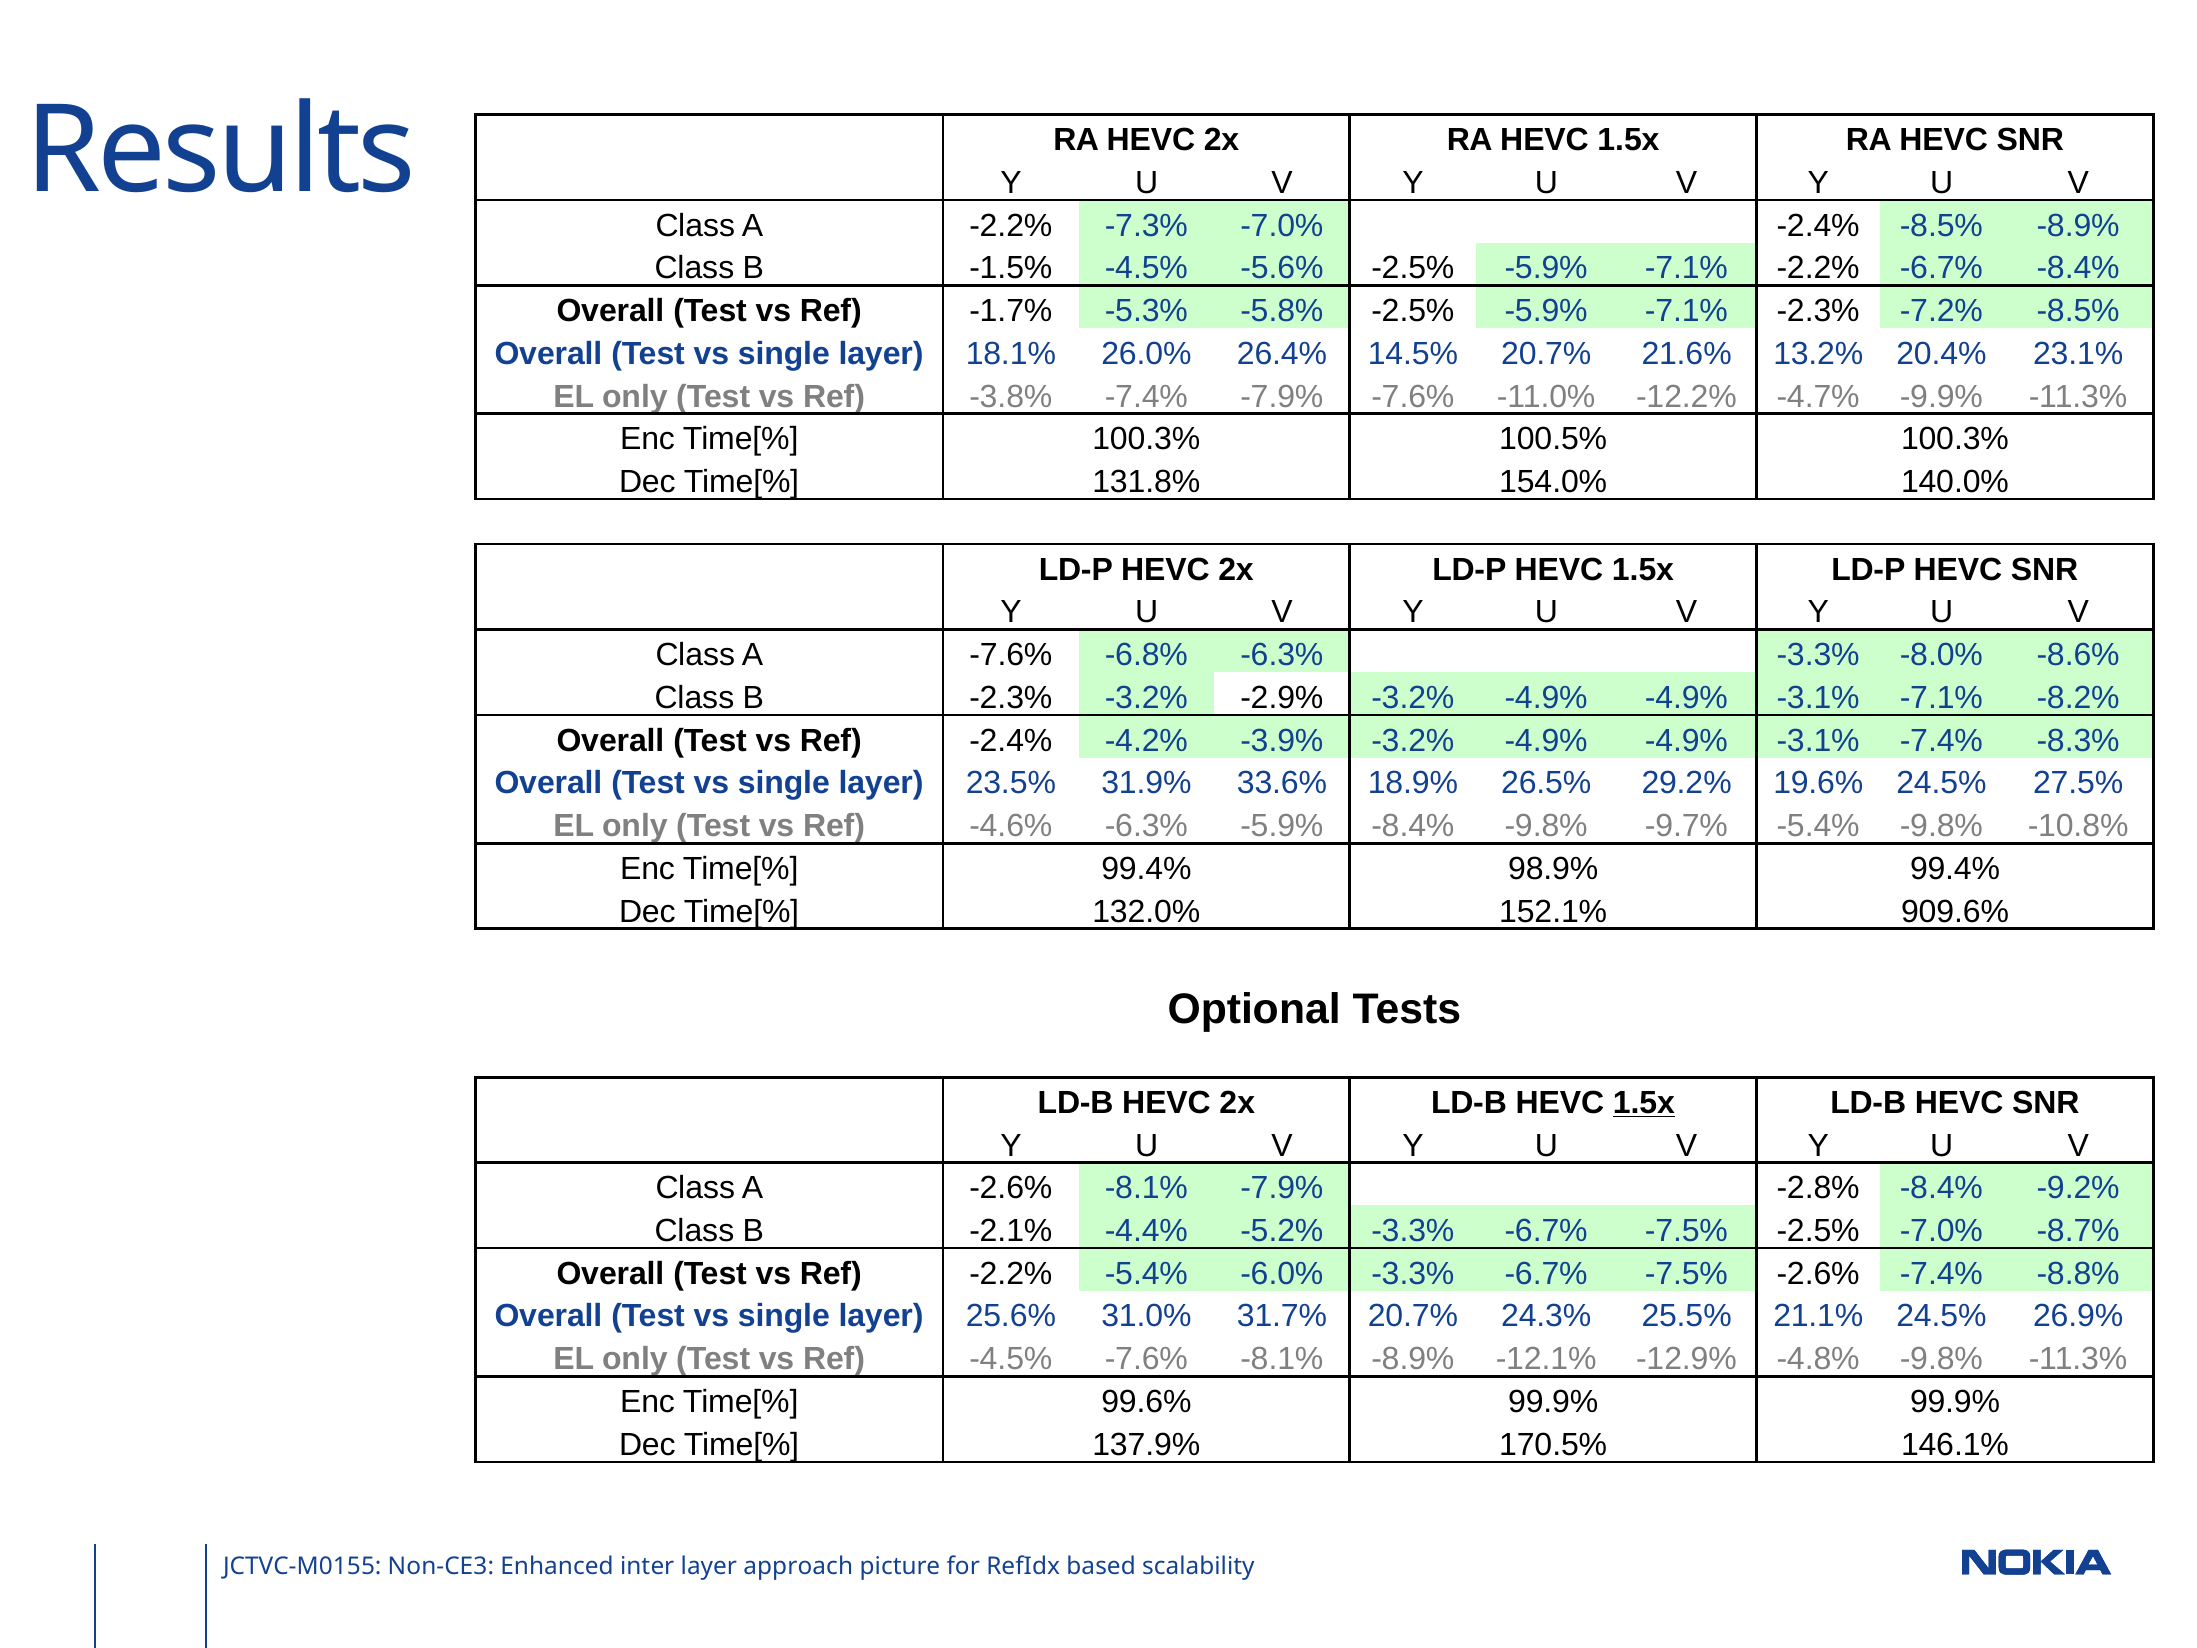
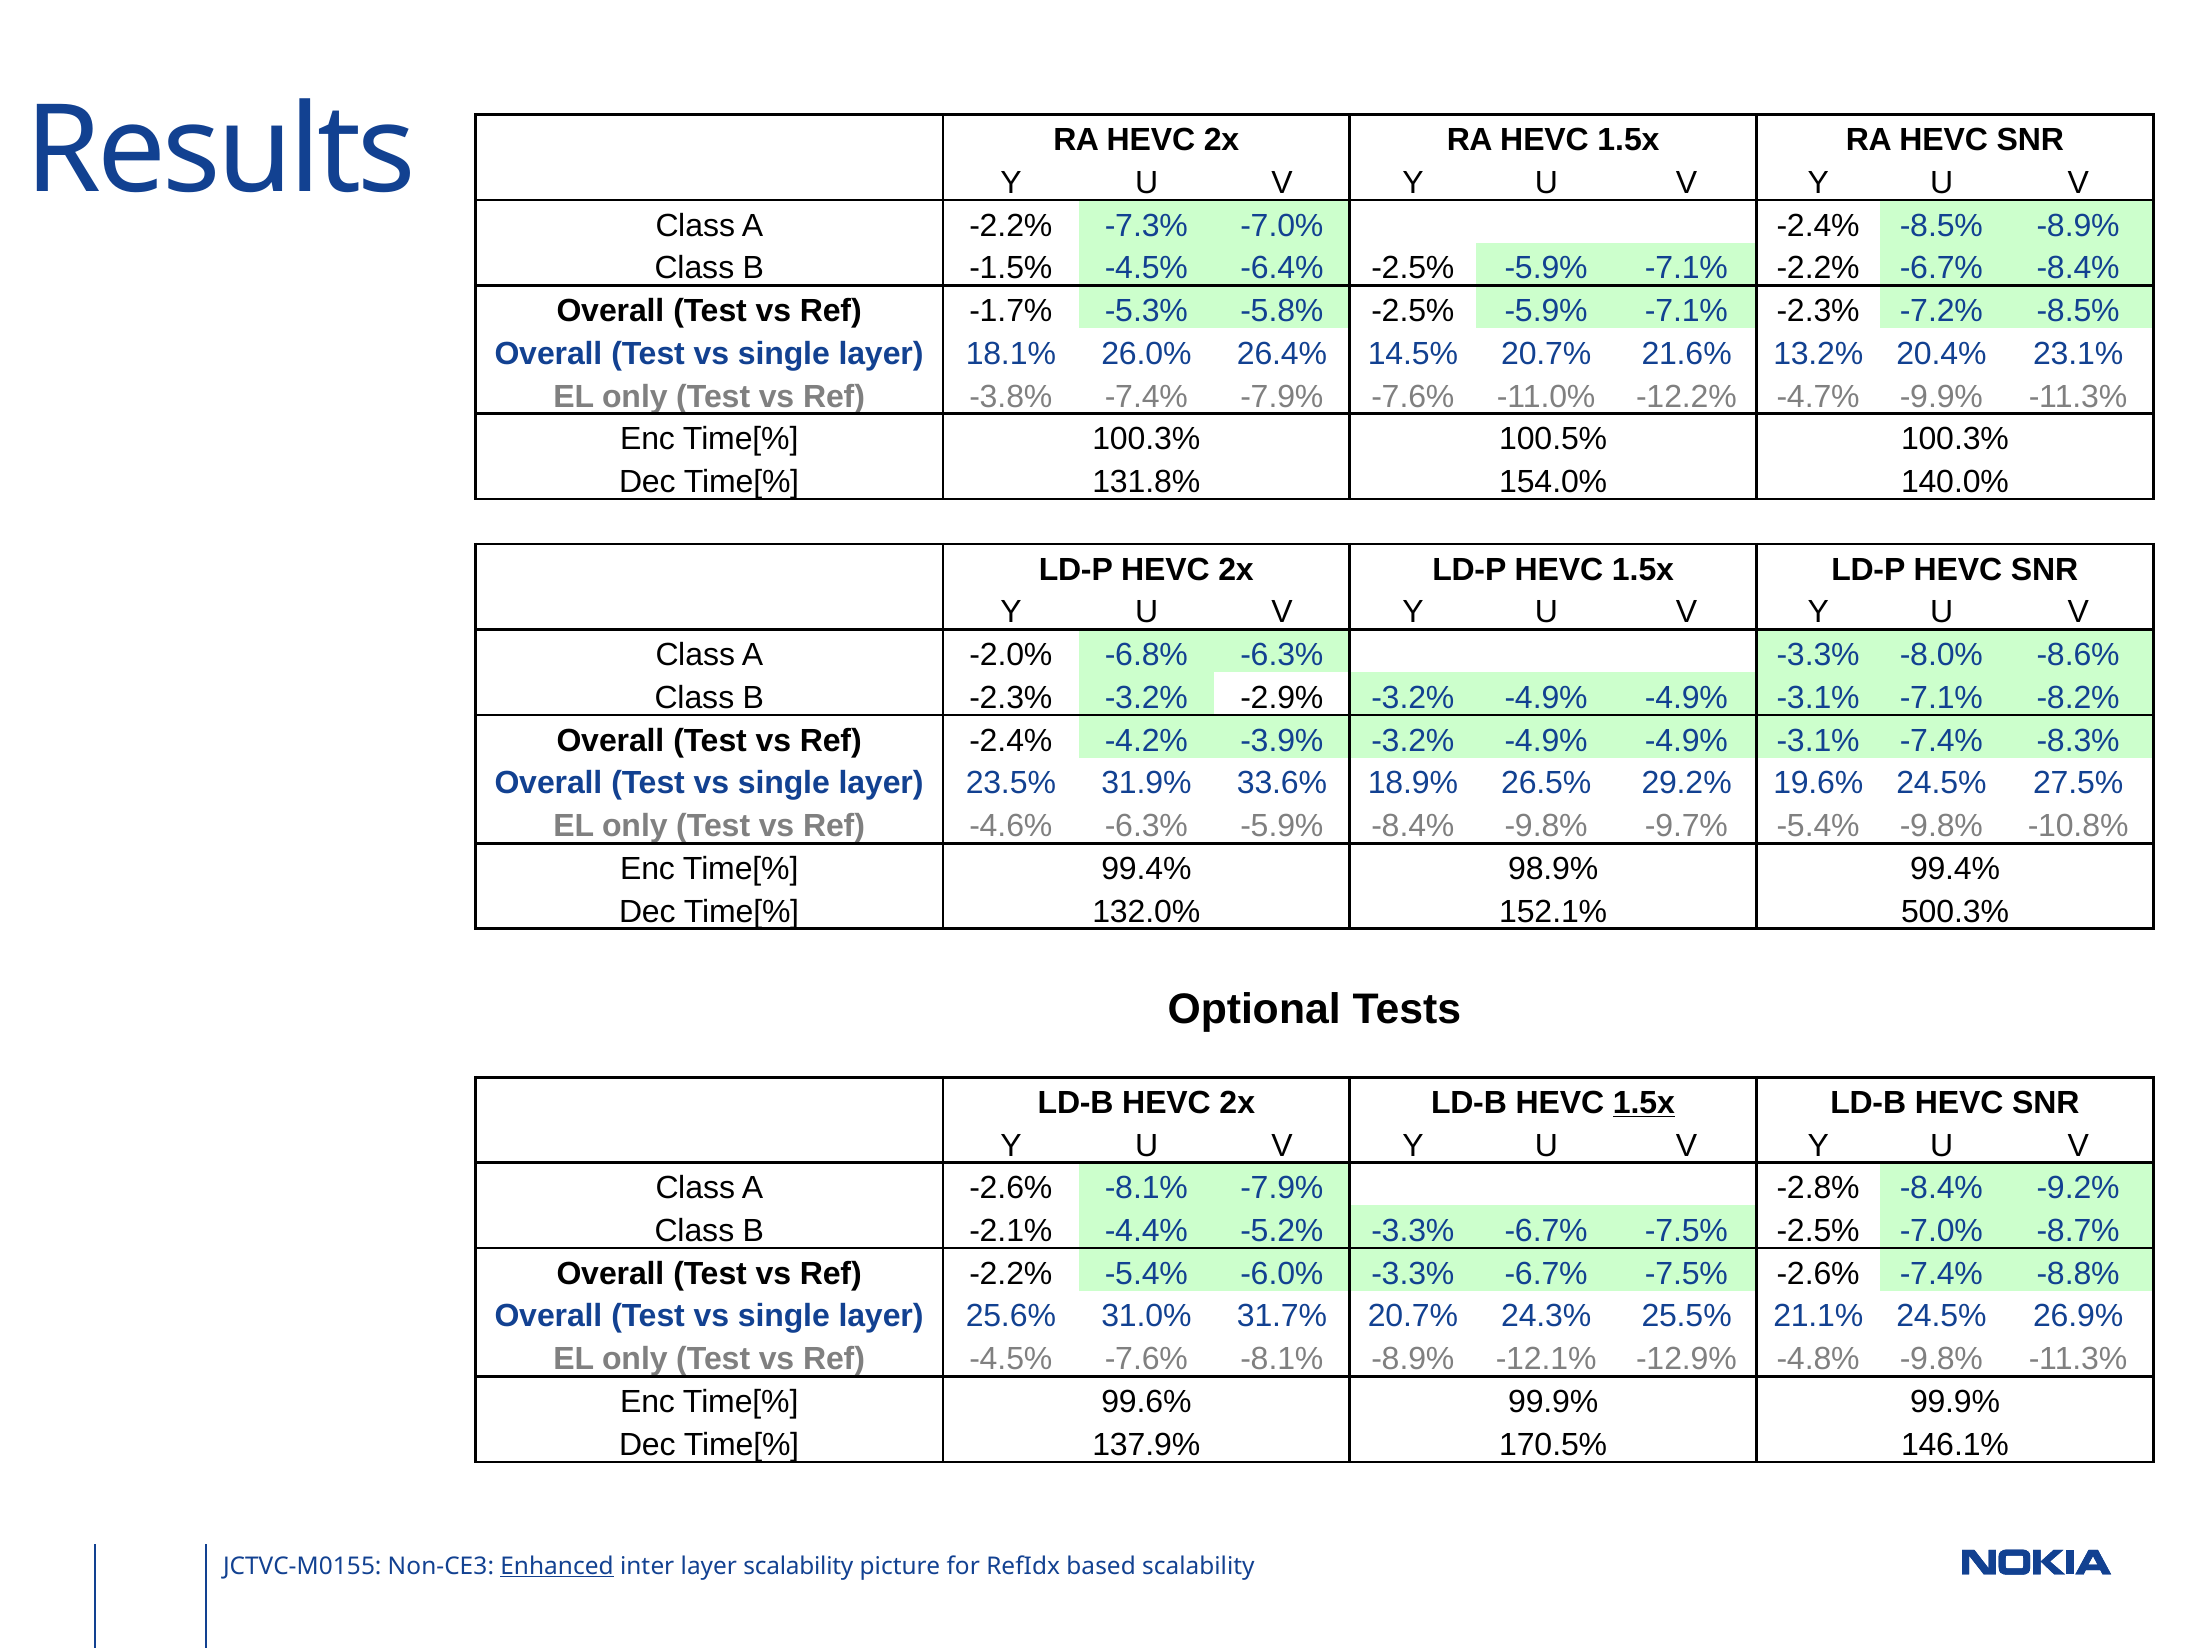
-5.6%: -5.6% -> -6.4%
A -7.6%: -7.6% -> -2.0%
909.6%: 909.6% -> 500.3%
Enhanced underline: none -> present
layer approach: approach -> scalability
